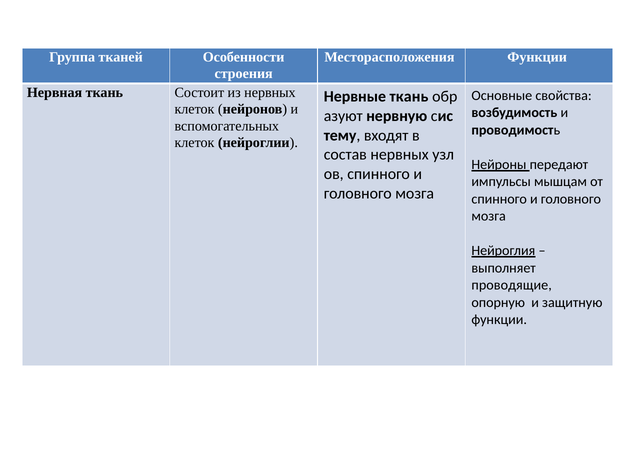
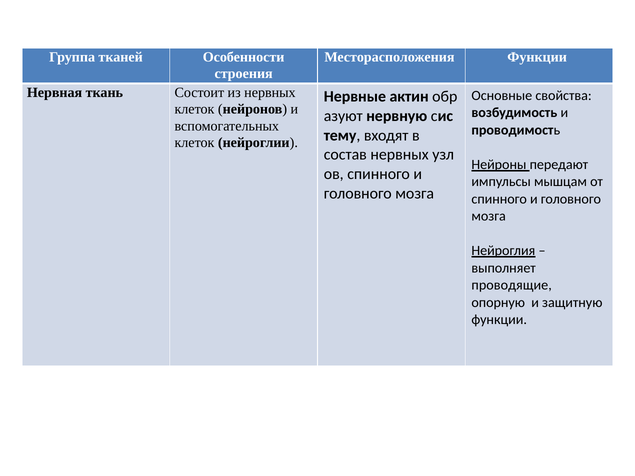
Нервные ткань: ткань -> актин
